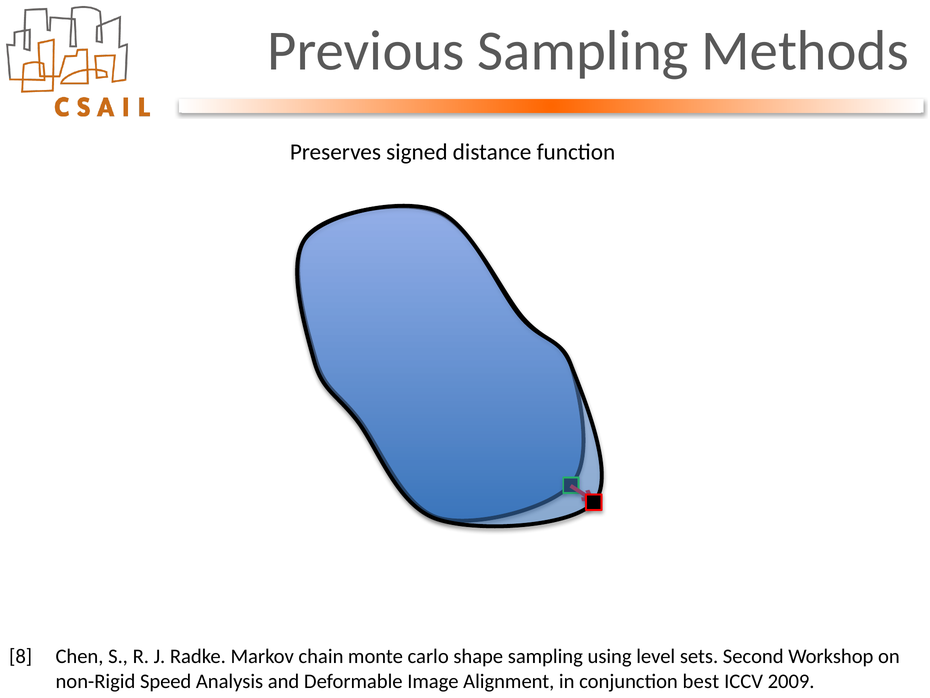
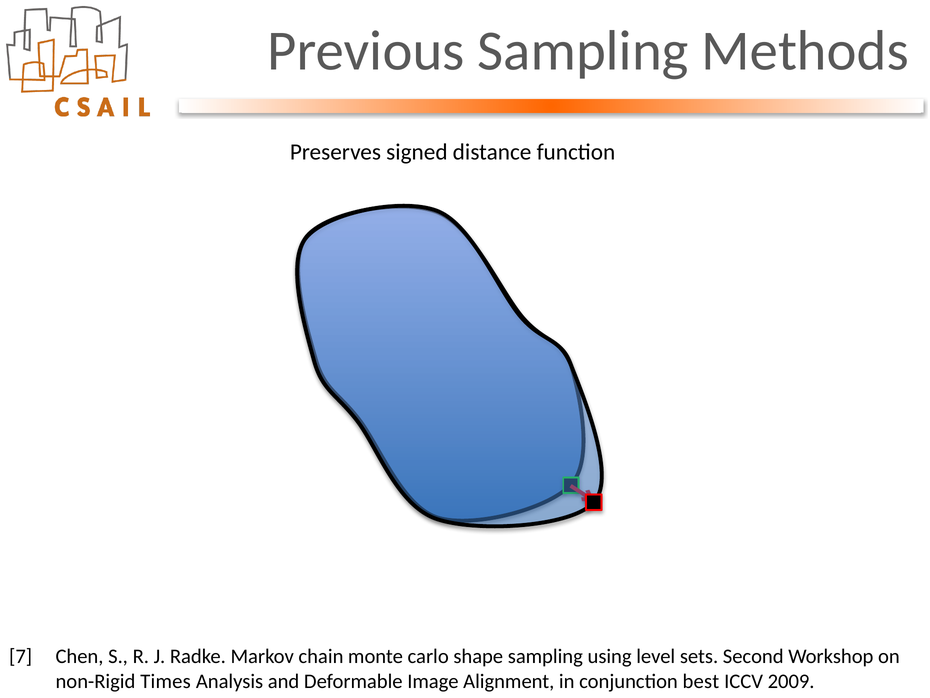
8: 8 -> 7
Speed: Speed -> Times
